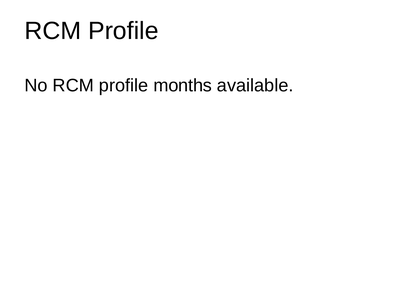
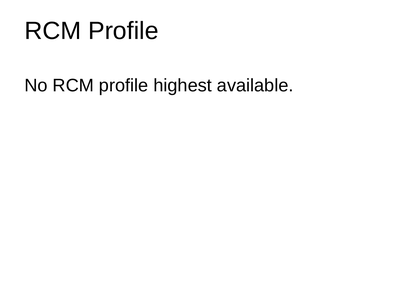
months: months -> highest
